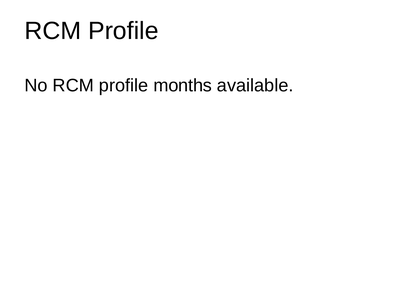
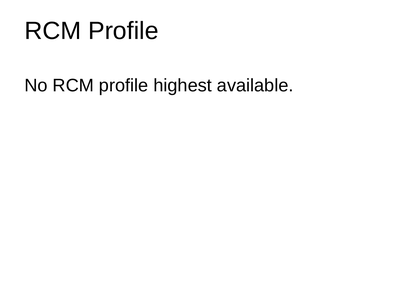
months: months -> highest
